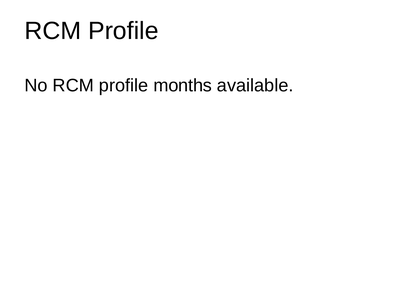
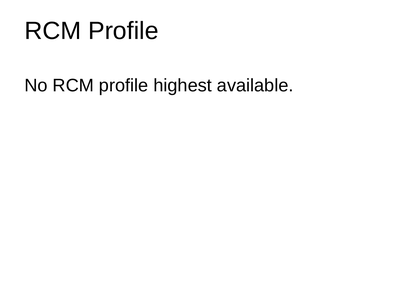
months: months -> highest
